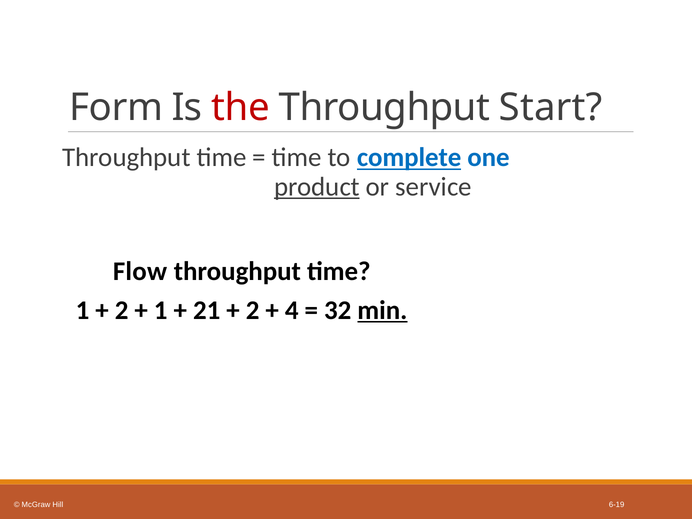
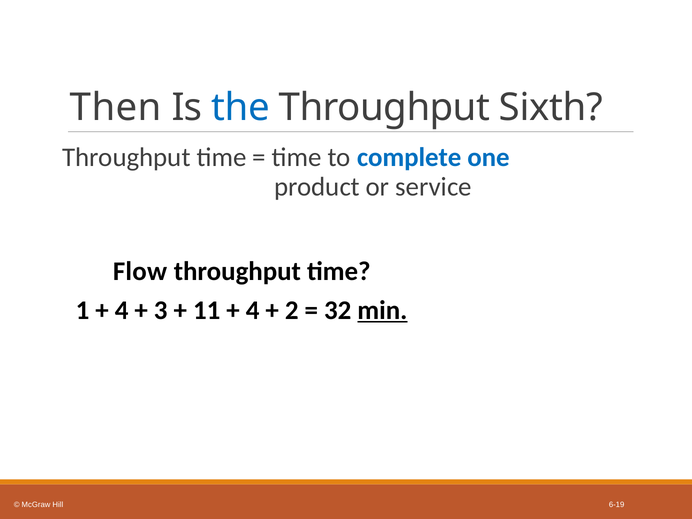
Form: Form -> Then
the colour: red -> blue
Start: Start -> Sixth
complete underline: present -> none
product underline: present -> none
2 at (122, 310): 2 -> 4
1 at (161, 310): 1 -> 3
21: 21 -> 11
2 at (253, 310): 2 -> 4
4: 4 -> 2
